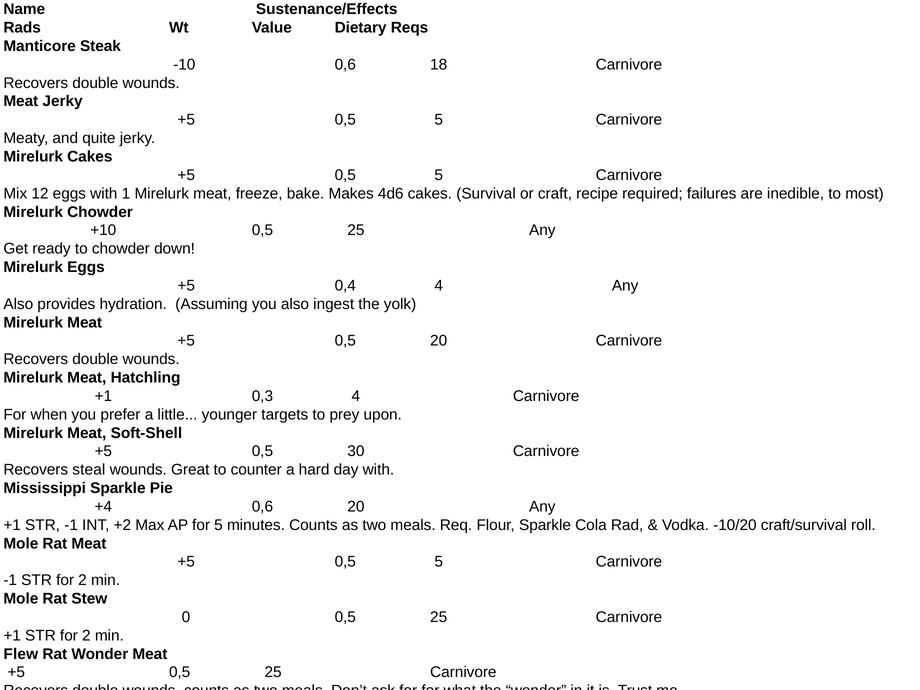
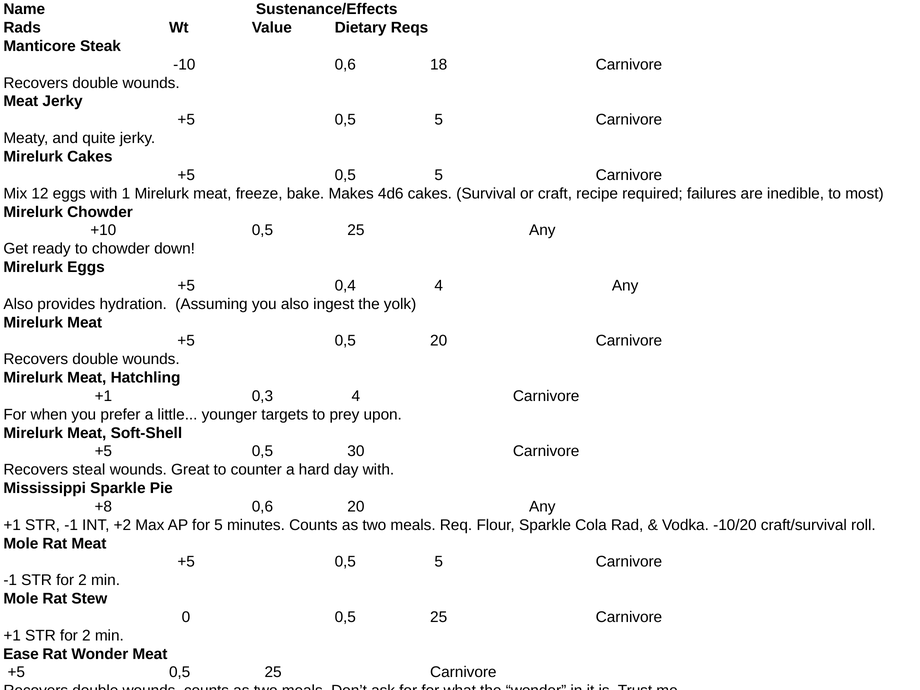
+4: +4 -> +8
Flew: Flew -> Ease
